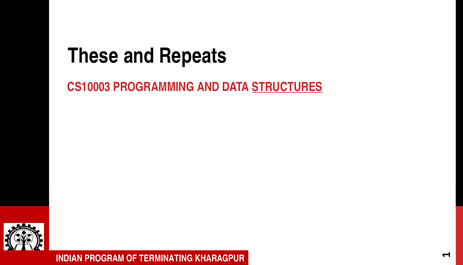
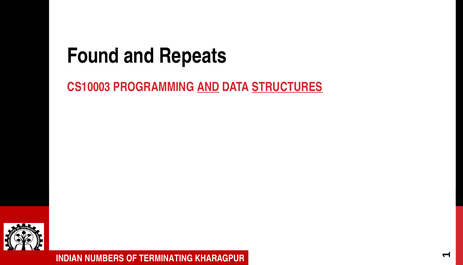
These: These -> Found
AND at (208, 87) underline: none -> present
PROGRAM: PROGRAM -> NUMBERS
